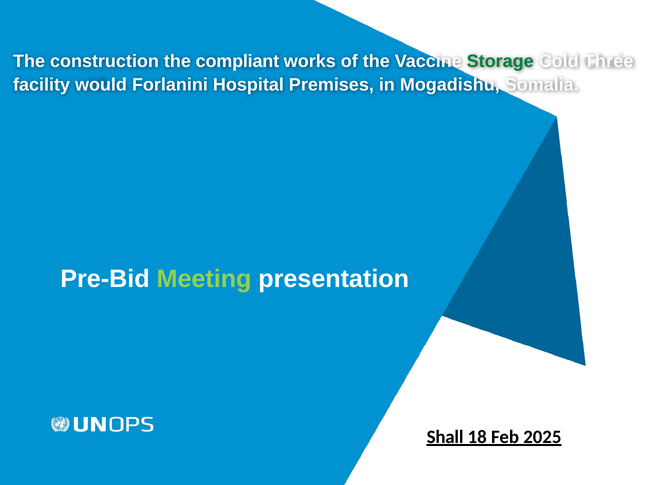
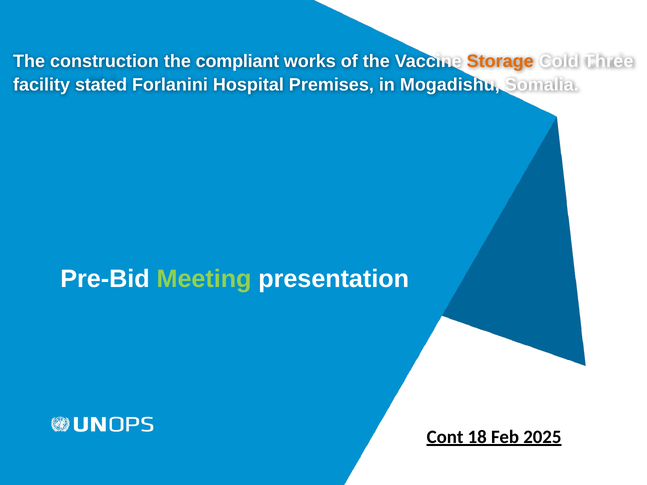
Storage colour: green -> orange
would: would -> stated
Shall: Shall -> Cont
